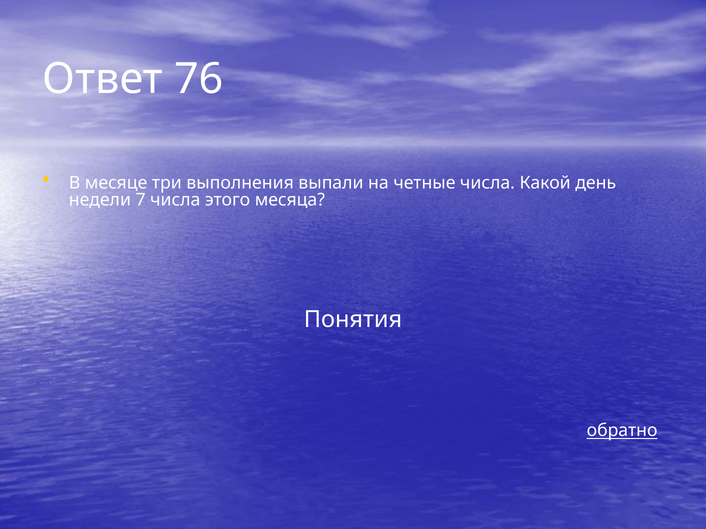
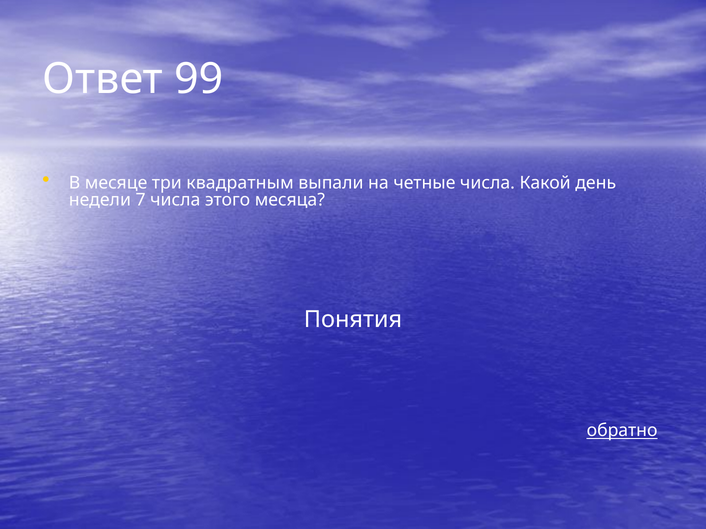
76: 76 -> 99
выполнения: выполнения -> квадратным
